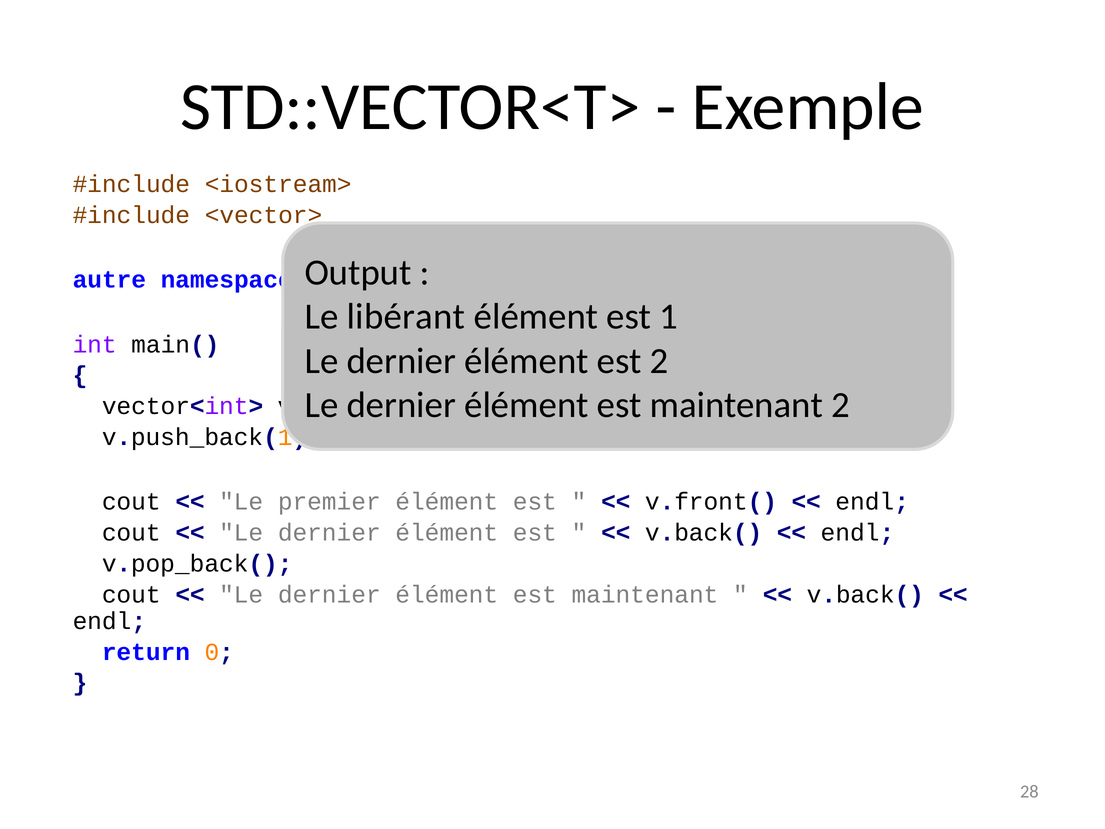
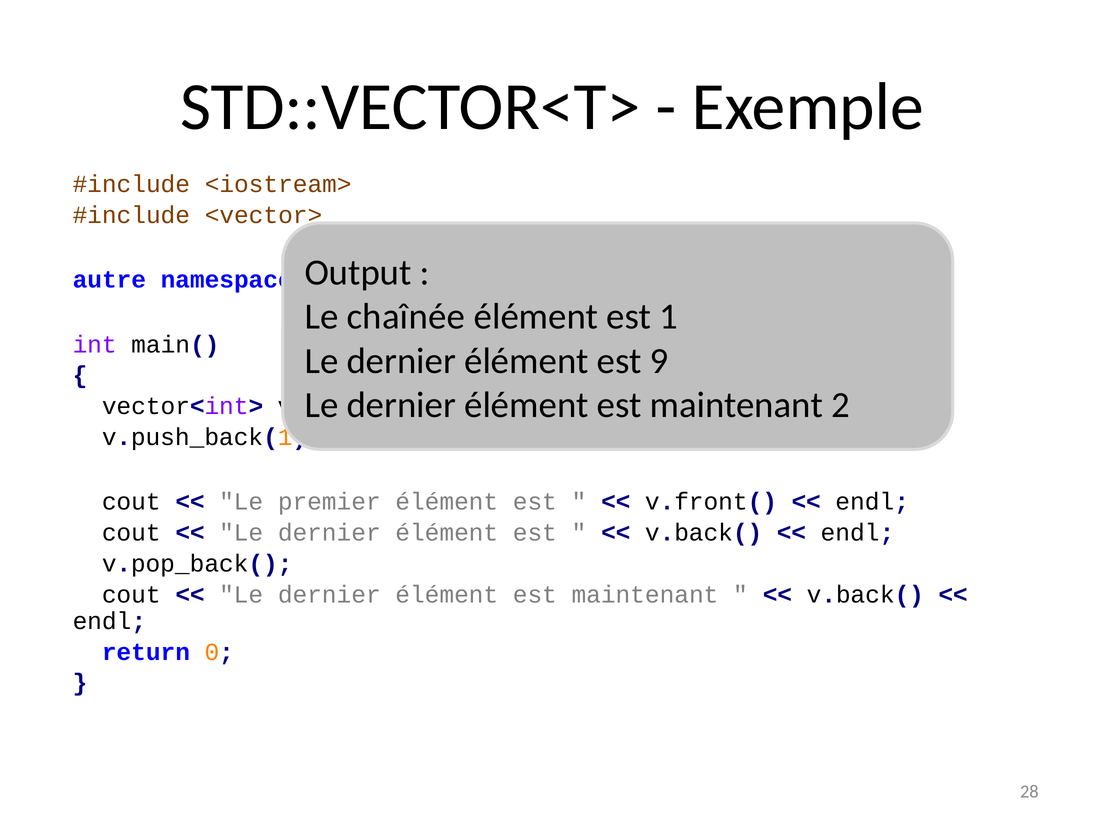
libérant: libérant -> chaînée
est 2: 2 -> 9
